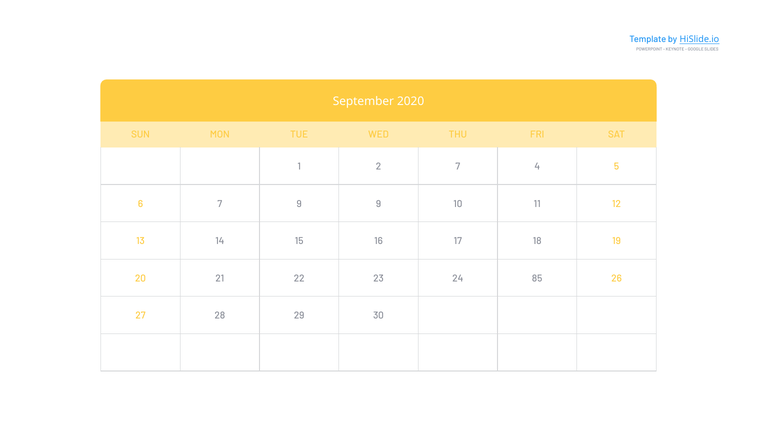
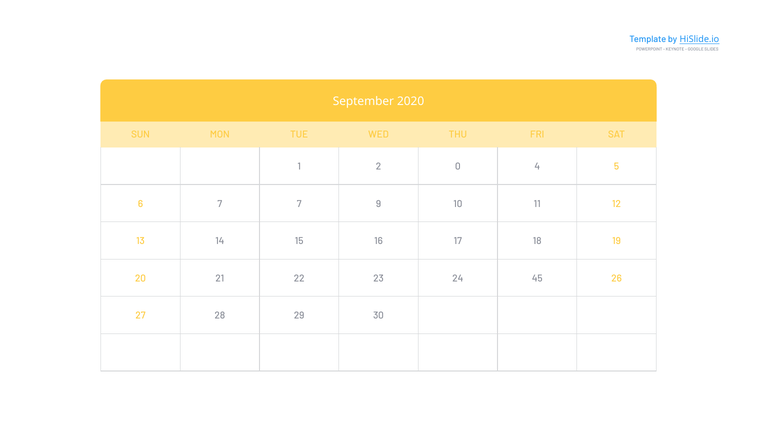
2 7: 7 -> 0
7 9: 9 -> 7
85: 85 -> 45
